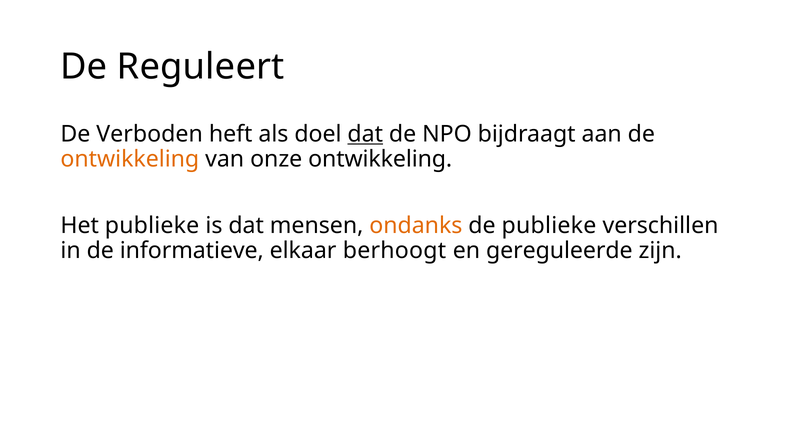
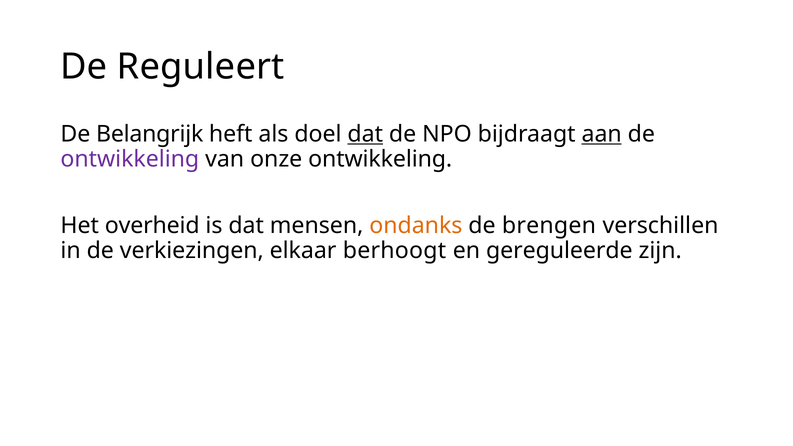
Verboden: Verboden -> Belangrijk
aan underline: none -> present
ontwikkeling at (130, 159) colour: orange -> purple
Het publieke: publieke -> overheid
de publieke: publieke -> brengen
informatieve: informatieve -> verkiezingen
